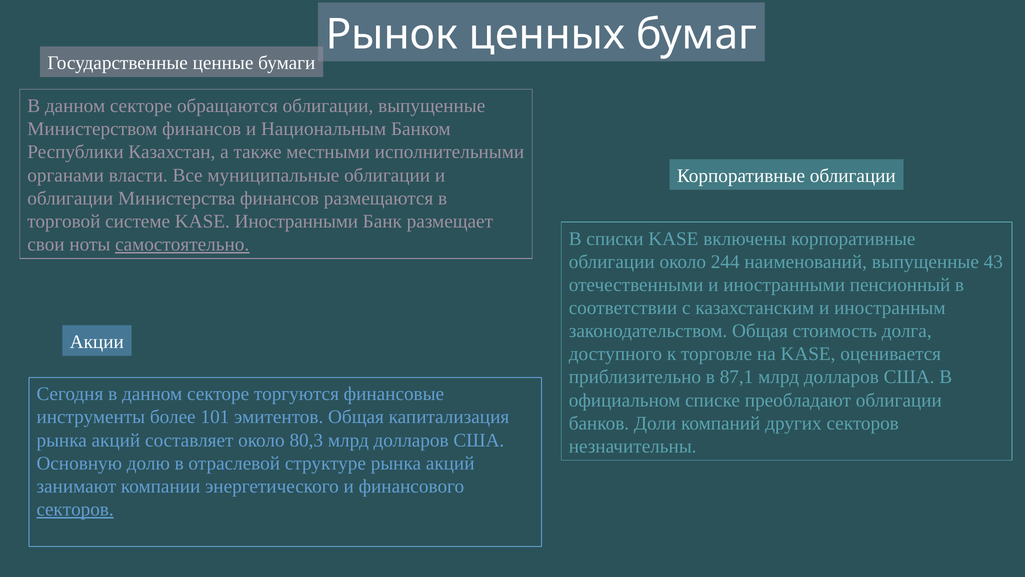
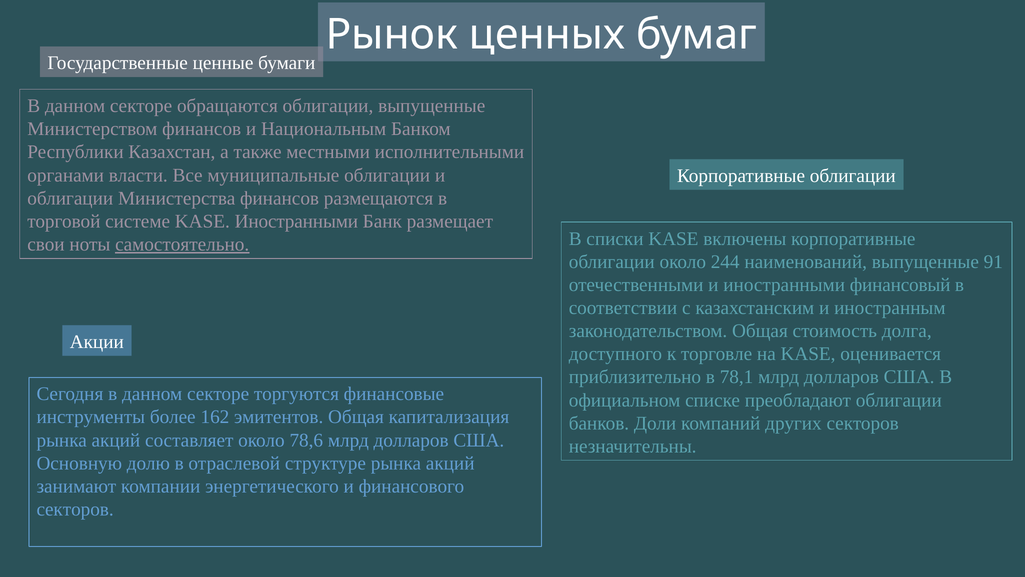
43: 43 -> 91
пенсионный: пенсионный -> финансовый
87,1: 87,1 -> 78,1
101: 101 -> 162
80,3: 80,3 -> 78,6
секторов at (75, 509) underline: present -> none
